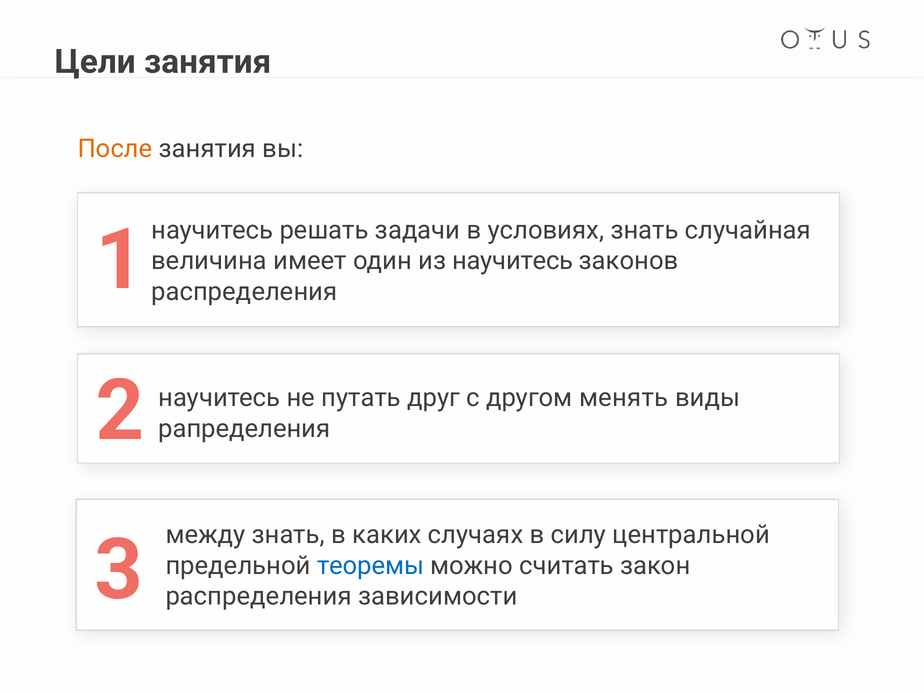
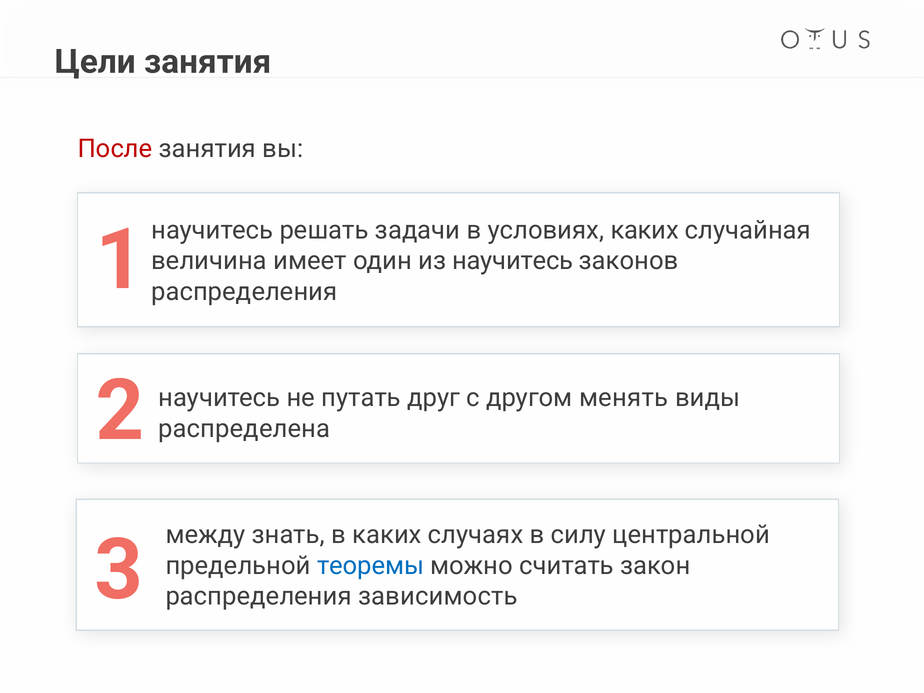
После colour: orange -> red
условиях знать: знать -> каких
рапределения: рапределения -> распределена
зависимости: зависимости -> зависимость
